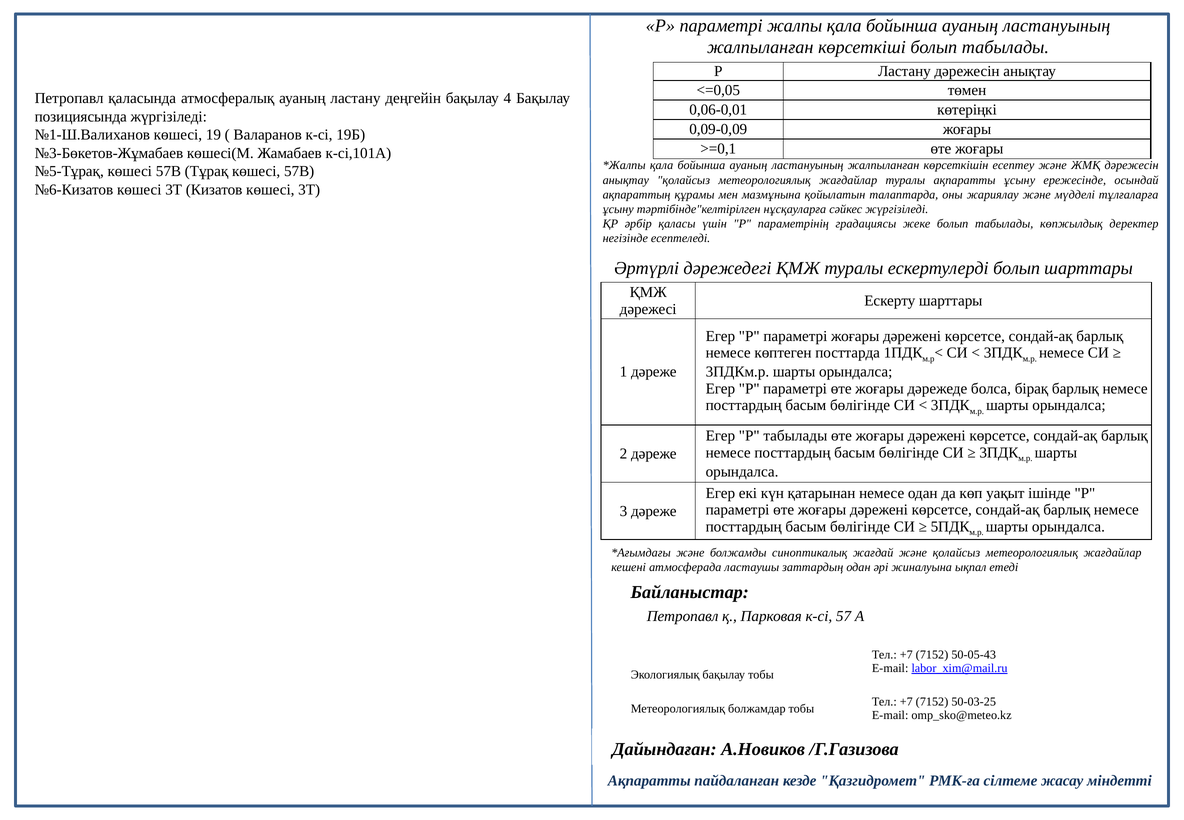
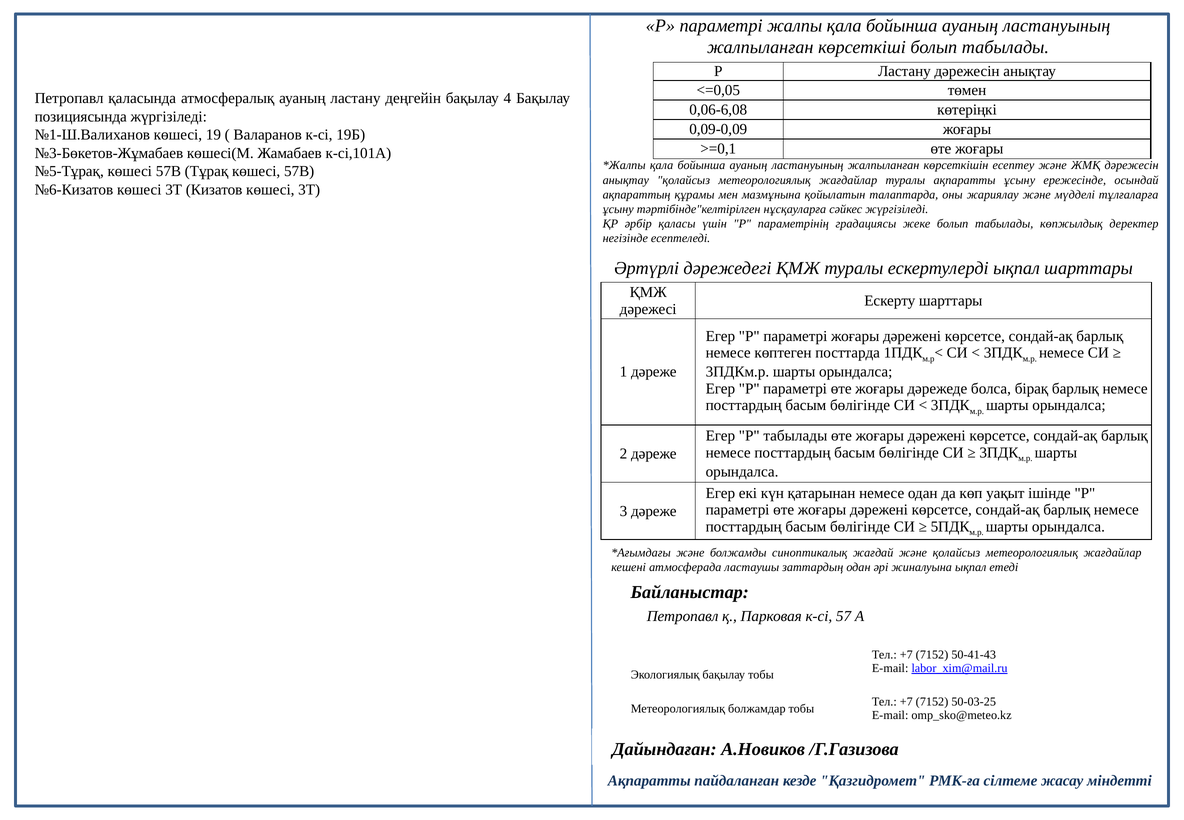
0,06-0,01: 0,06-0,01 -> 0,06-6,08
ескертулерді болып: болып -> ықпал
50-05-43: 50-05-43 -> 50-41-43
